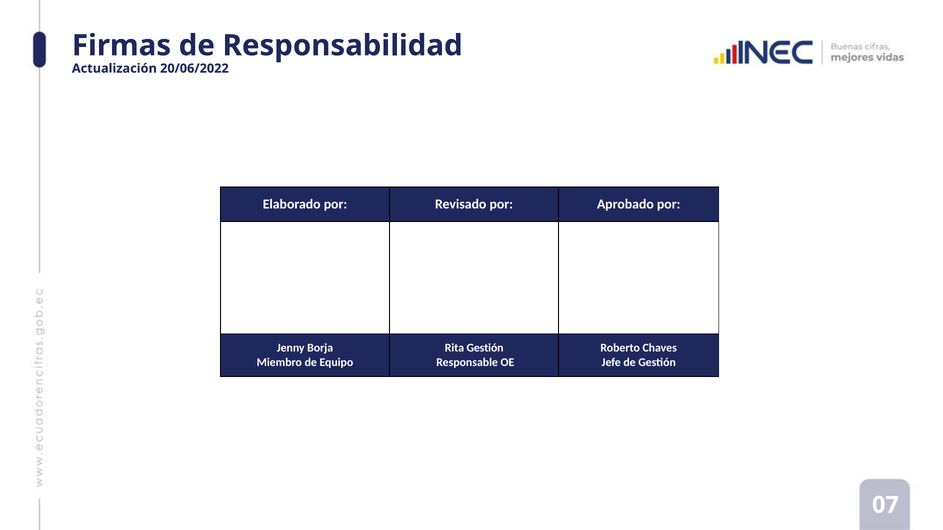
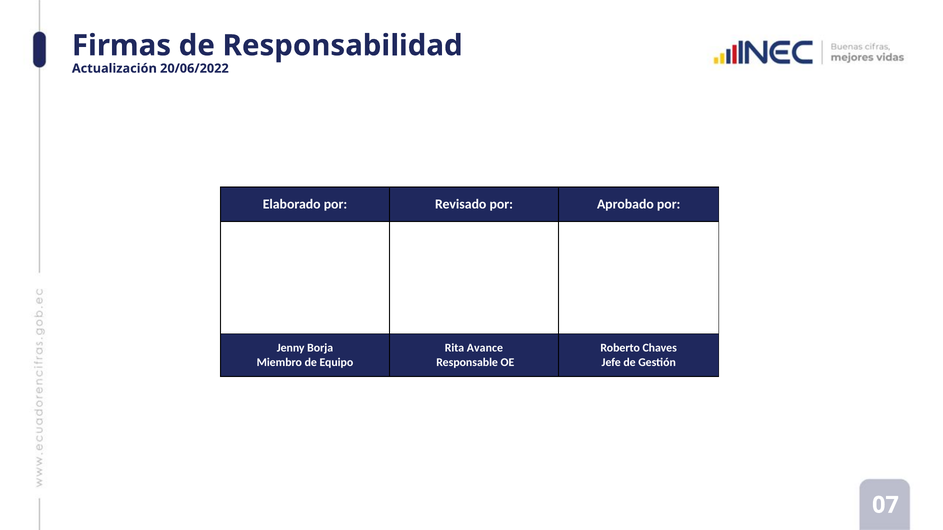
Rita Gestión: Gestión -> Avance
